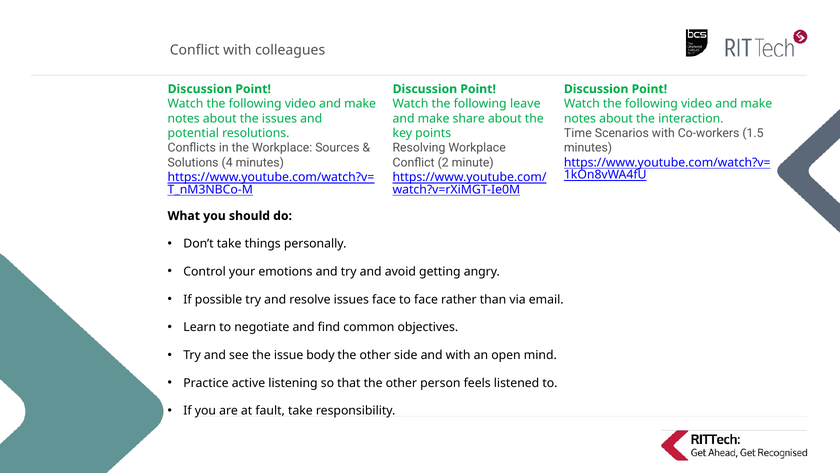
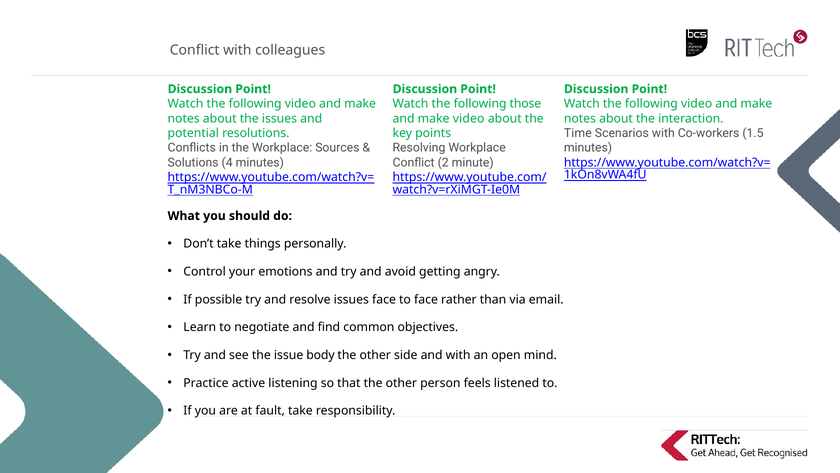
leave: leave -> those
make share: share -> video
